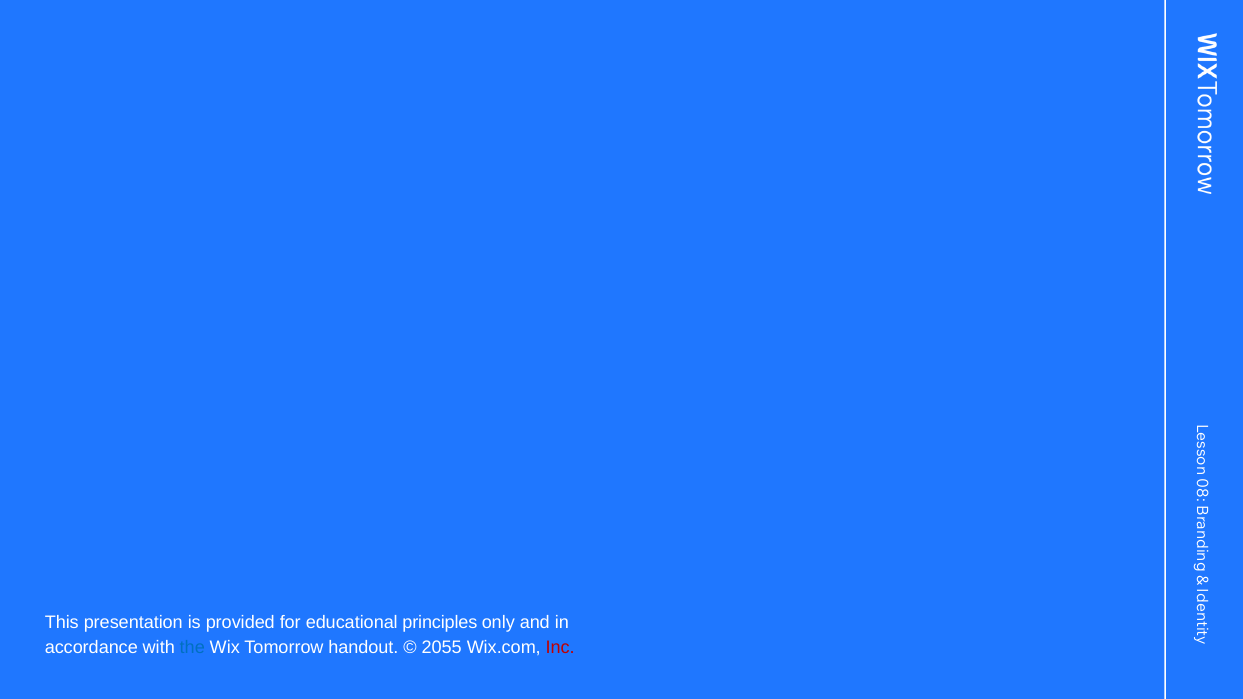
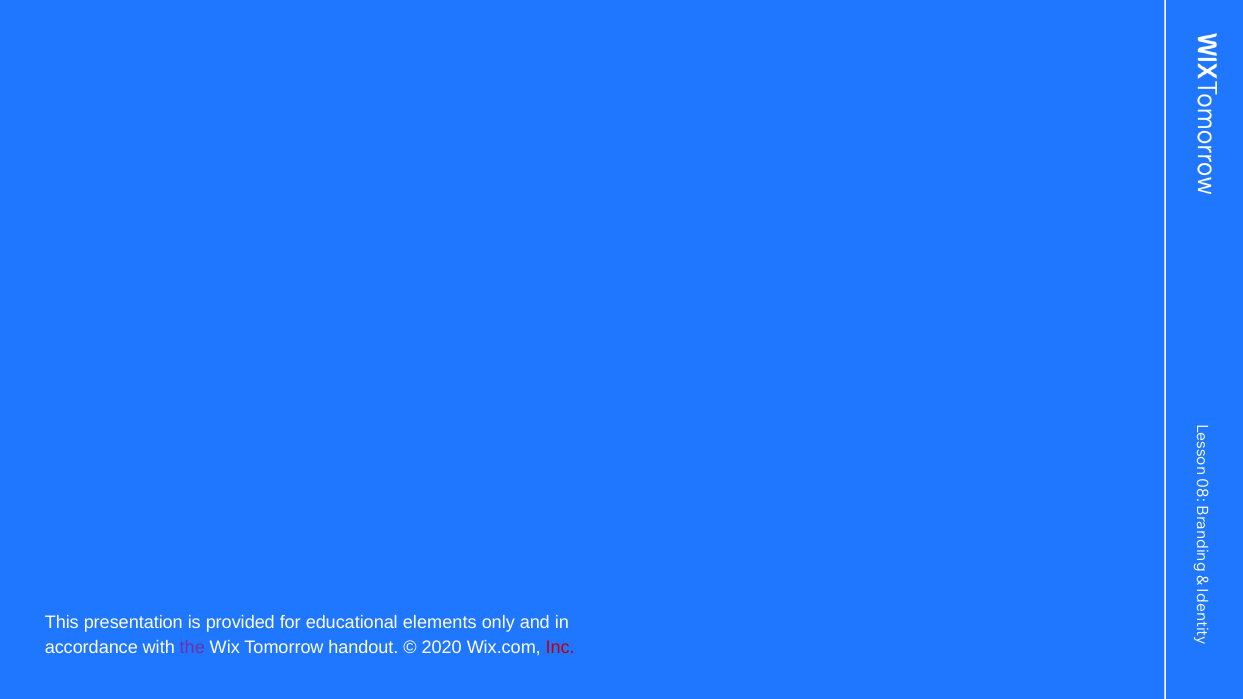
principles: principles -> elements
the colour: blue -> purple
2055: 2055 -> 2020
